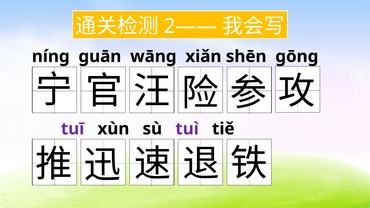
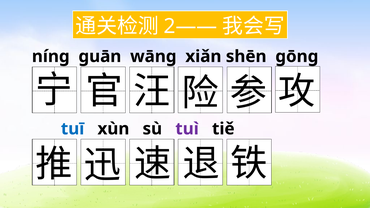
tuī colour: purple -> blue
